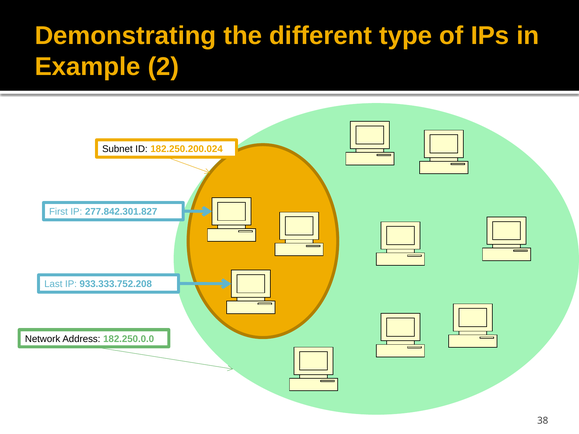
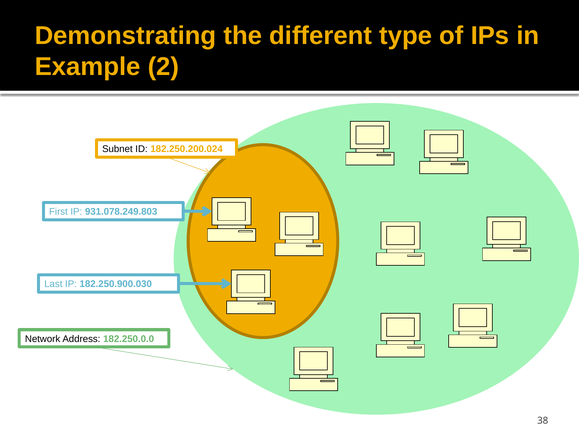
277.842.301.827: 277.842.301.827 -> 931.078.249.803
933.333.752.208: 933.333.752.208 -> 182.250.900.030
